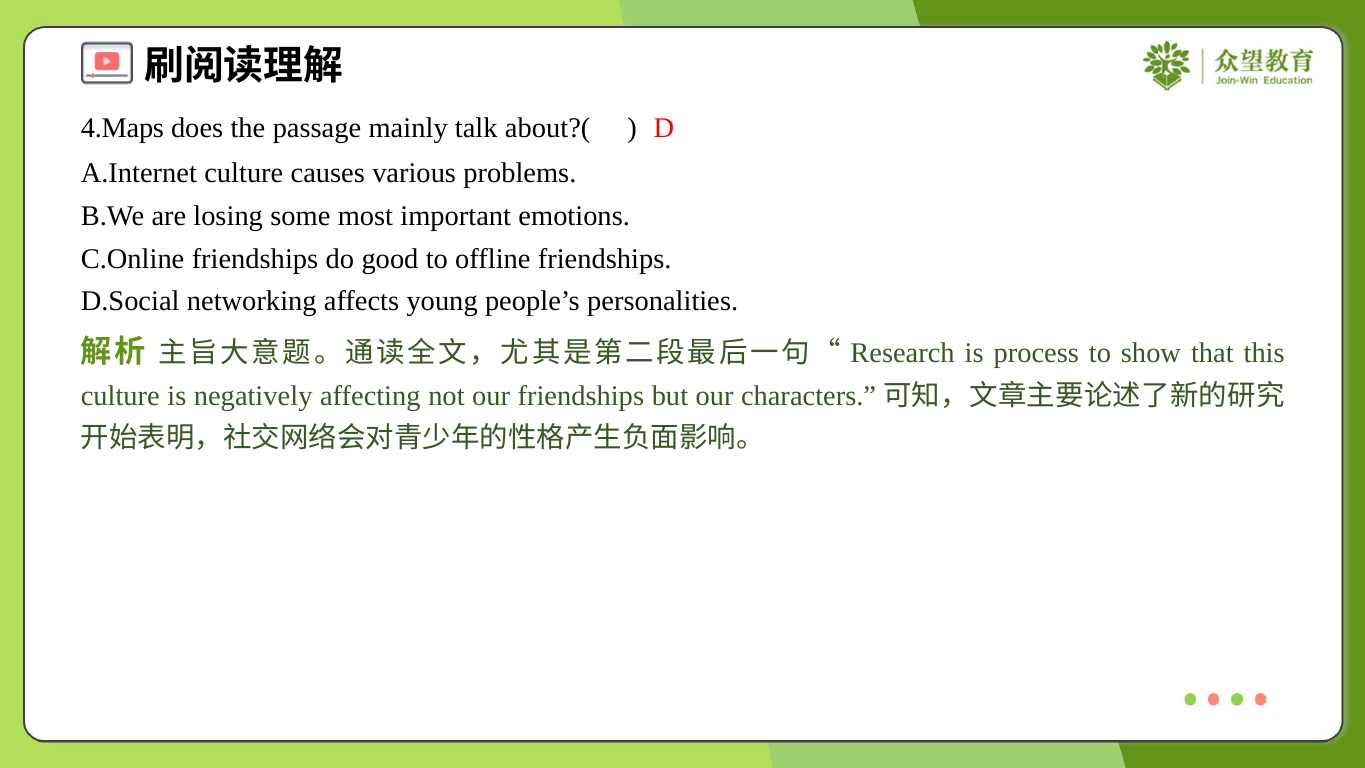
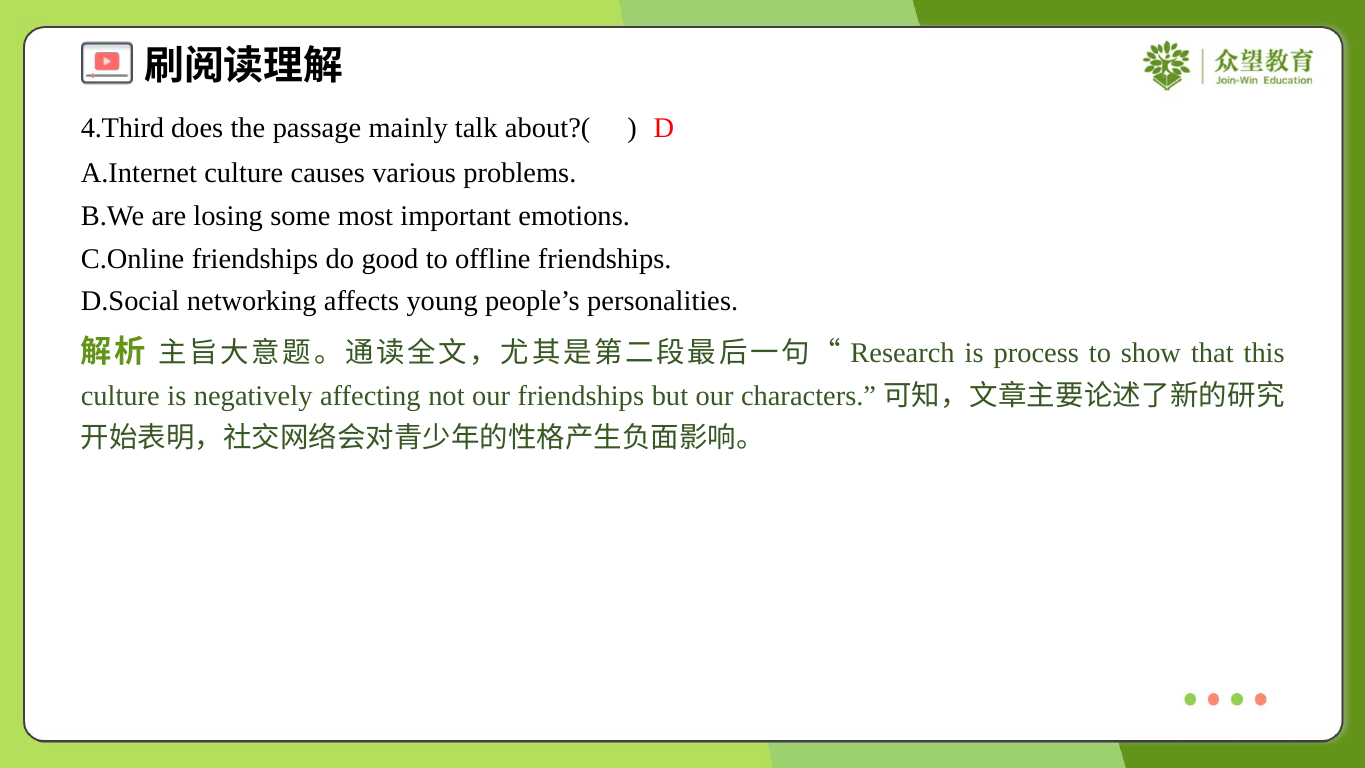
4.Maps: 4.Maps -> 4.Third
